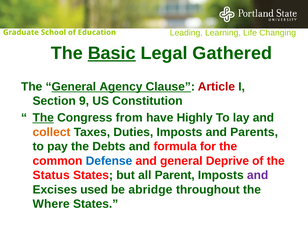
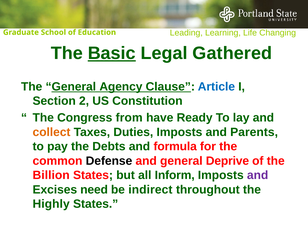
Article colour: red -> blue
9: 9 -> 2
The at (43, 118) underline: present -> none
Highly: Highly -> Ready
Defense colour: blue -> black
Status: Status -> Billion
Parent: Parent -> Inform
used: used -> need
abridge: abridge -> indirect
Where: Where -> Highly
